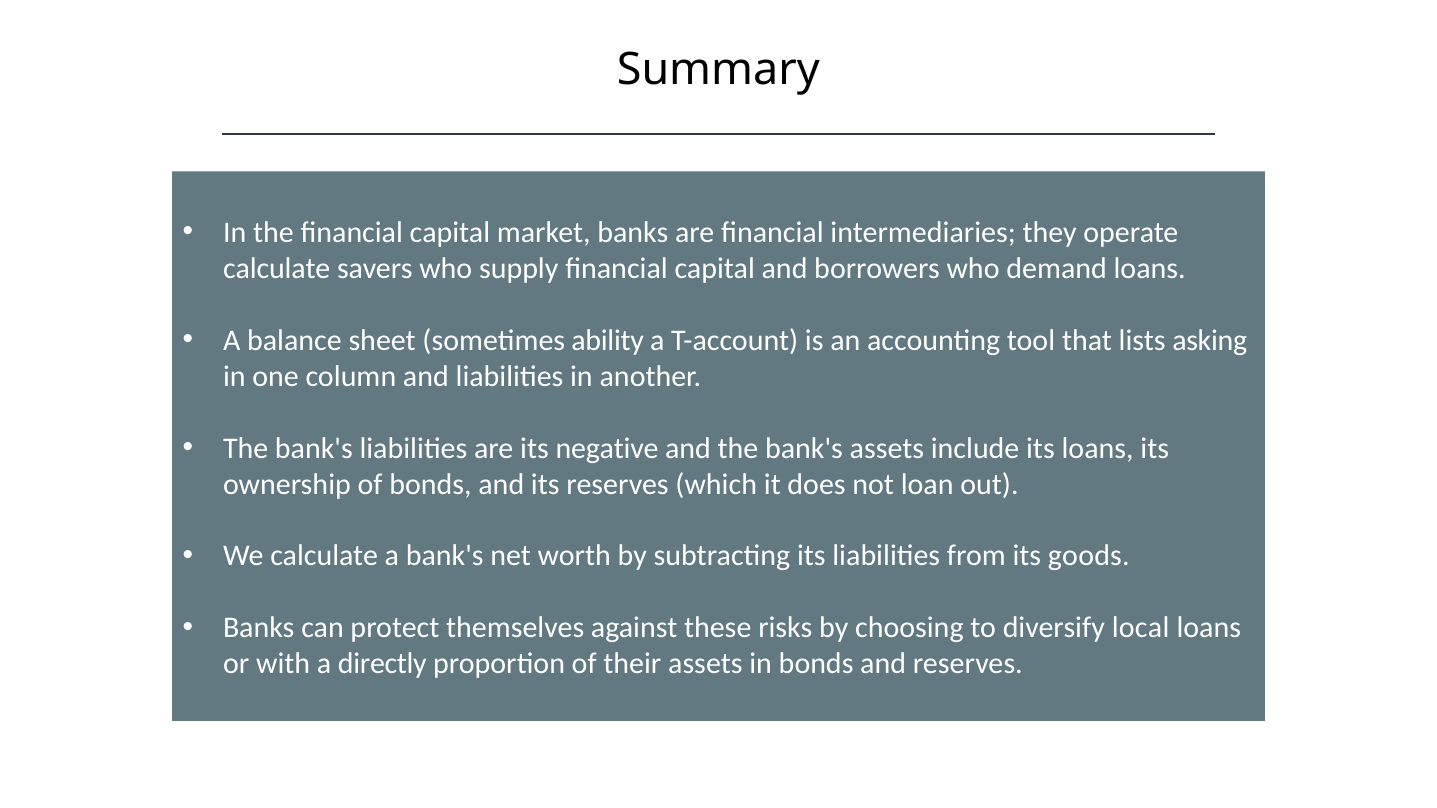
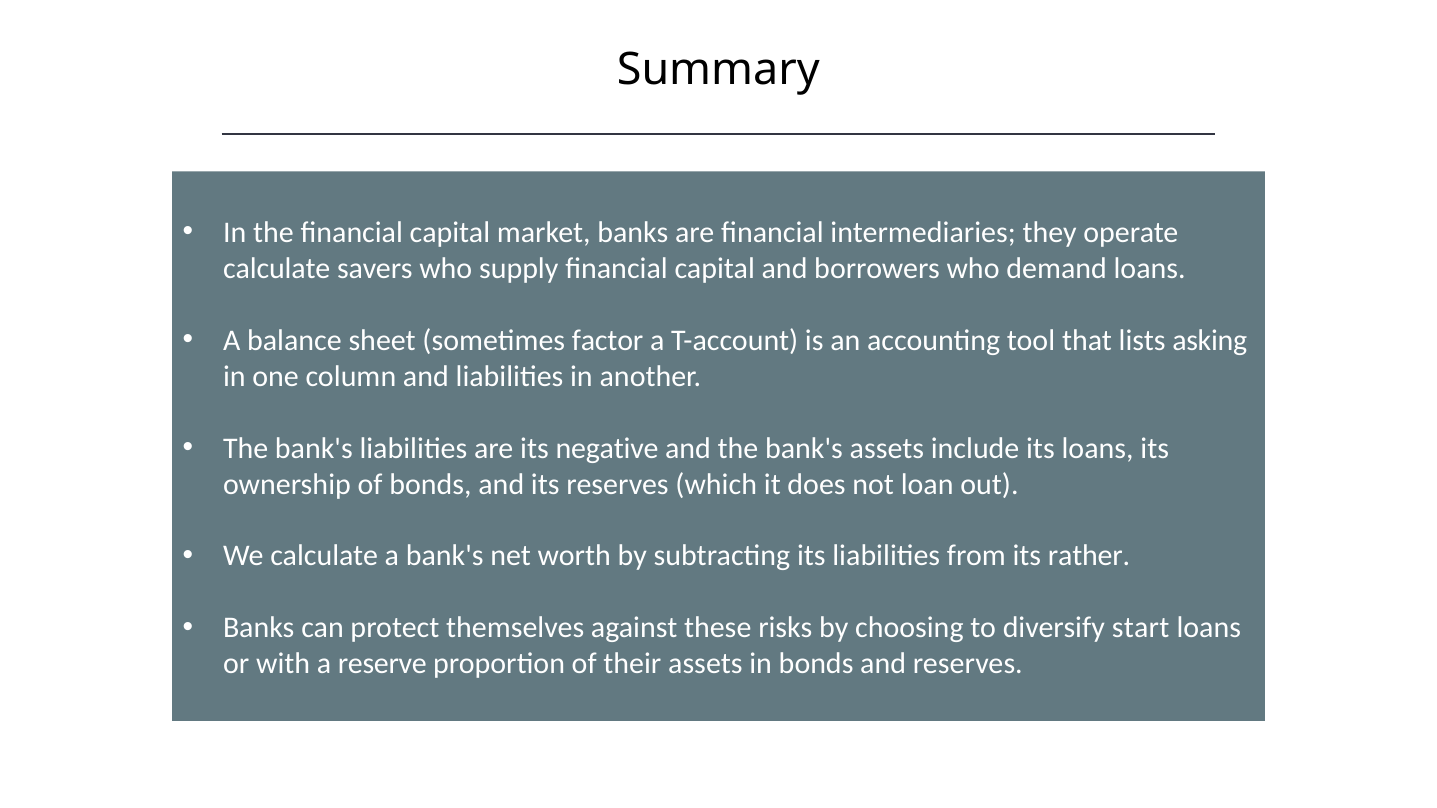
ability: ability -> factor
goods: goods -> rather
local: local -> start
directly: directly -> reserve
